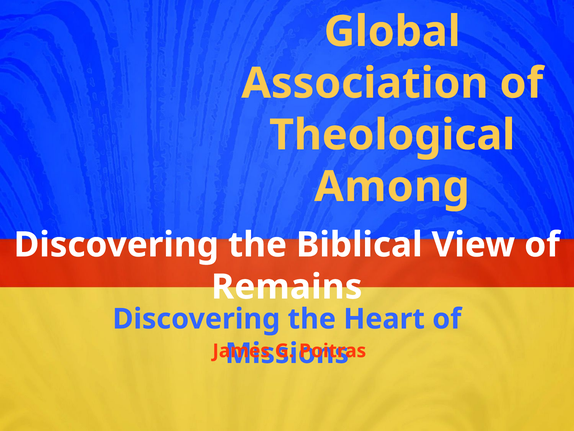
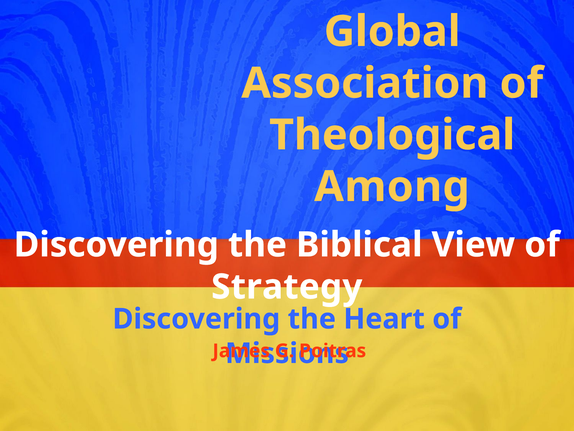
Remains: Remains -> Strategy
